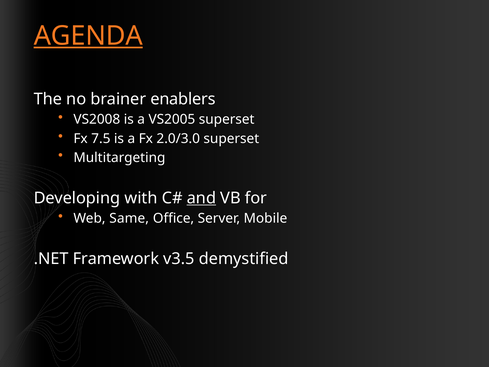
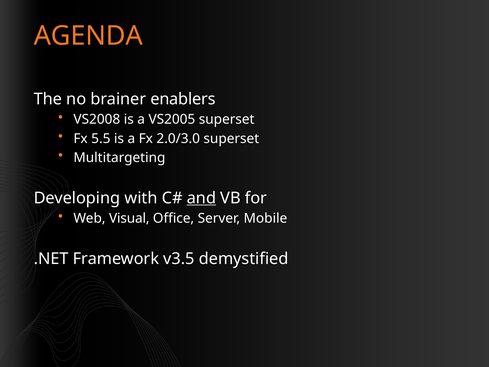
AGENDA underline: present -> none
7.5: 7.5 -> 5.5
Same: Same -> Visual
